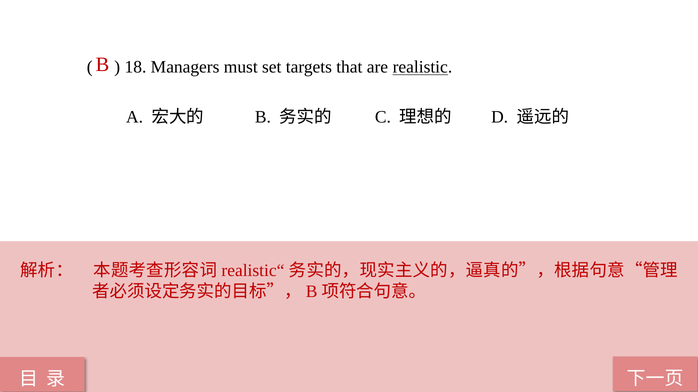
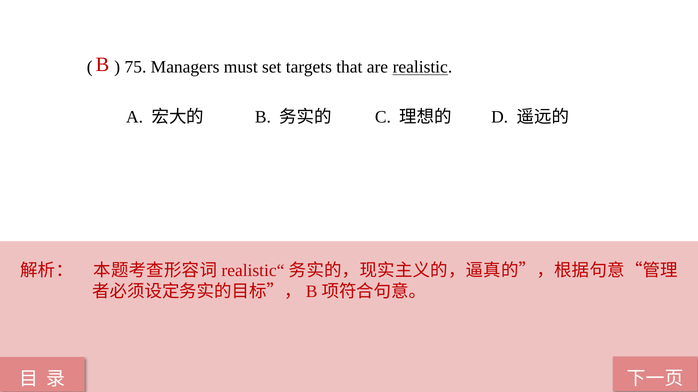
18: 18 -> 75
